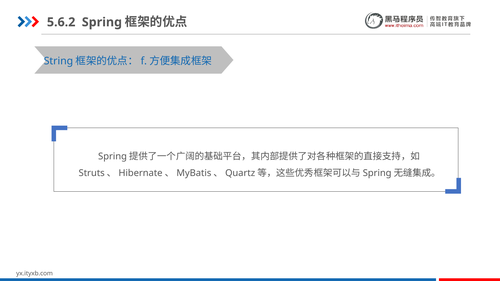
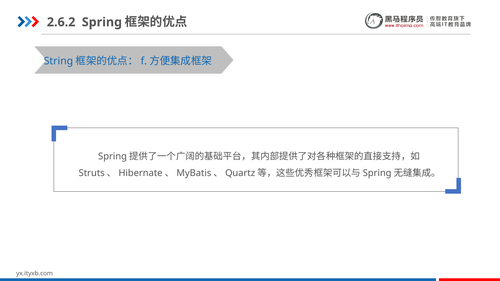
5.6.2: 5.6.2 -> 2.6.2
